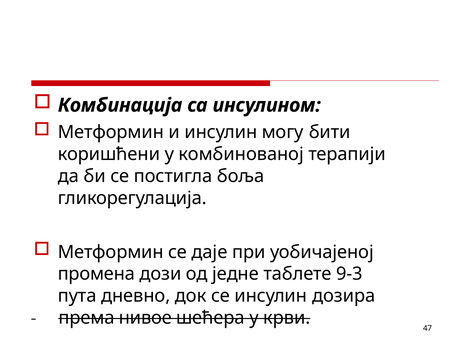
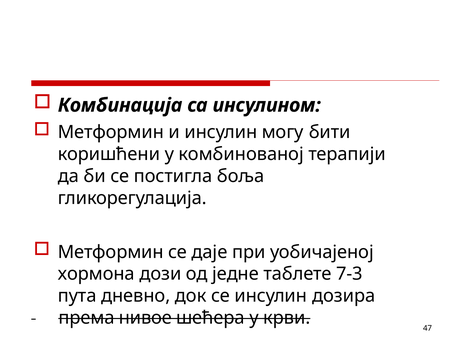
промена: промена -> хормона
9-3: 9-3 -> 7-3
